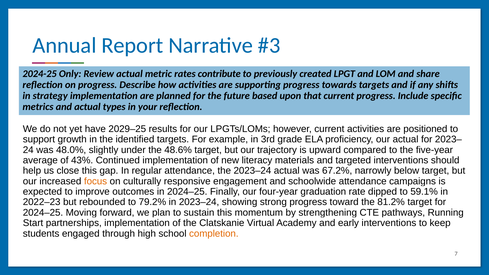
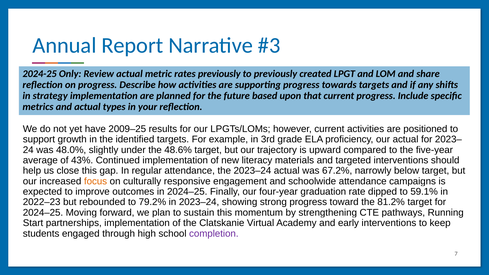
rates contribute: contribute -> previously
2029–25: 2029–25 -> 2009–25
completion colour: orange -> purple
